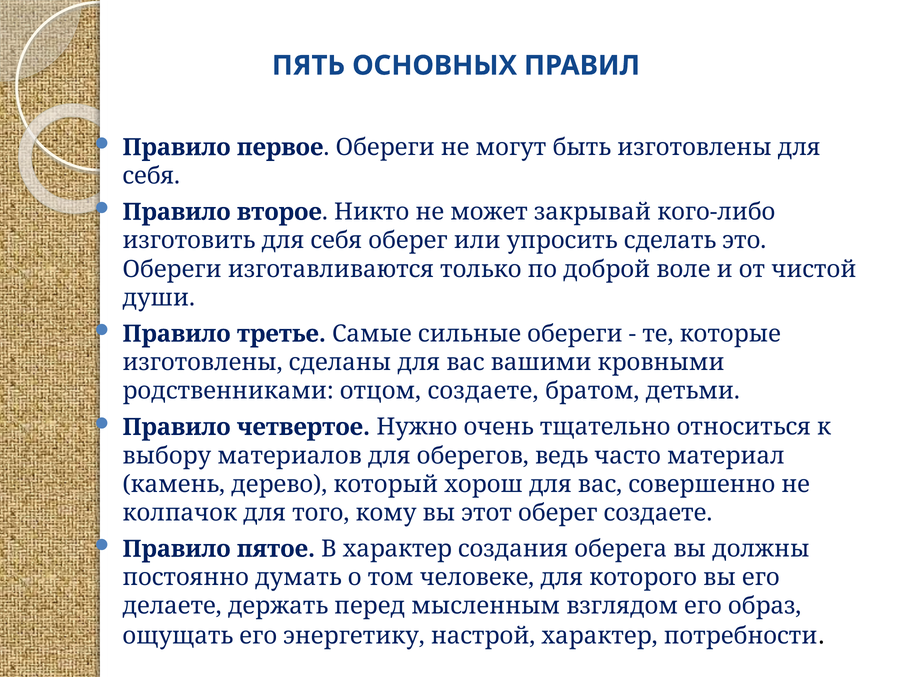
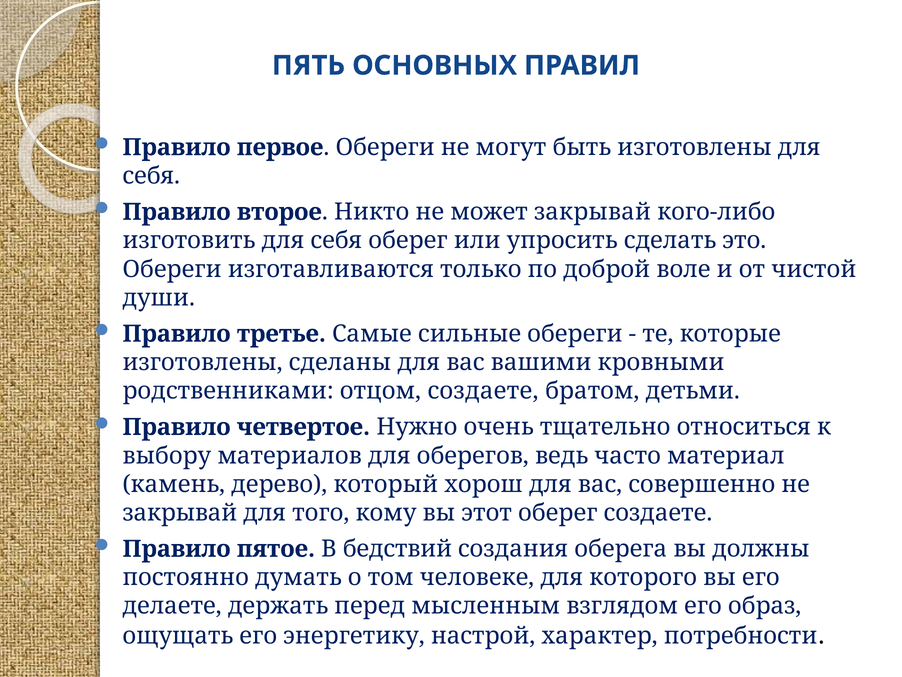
колпачок at (180, 512): колпачок -> закрывай
В характер: характер -> бедствий
